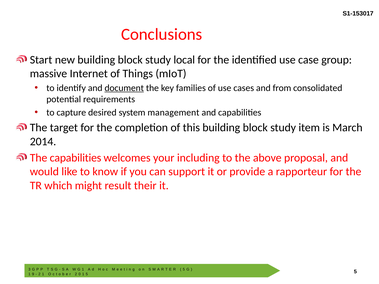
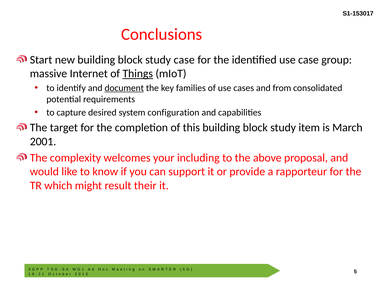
study local: local -> case
Things underline: none -> present
management: management -> configuration
2014: 2014 -> 2001
The capabilities: capabilities -> complexity
